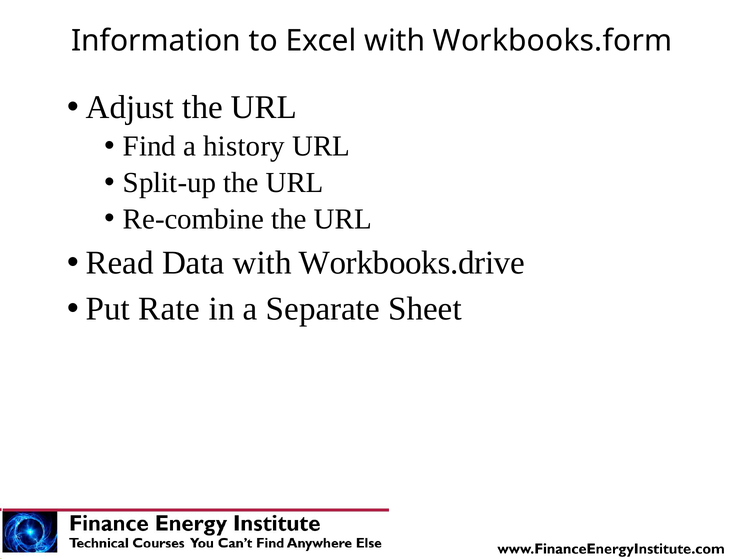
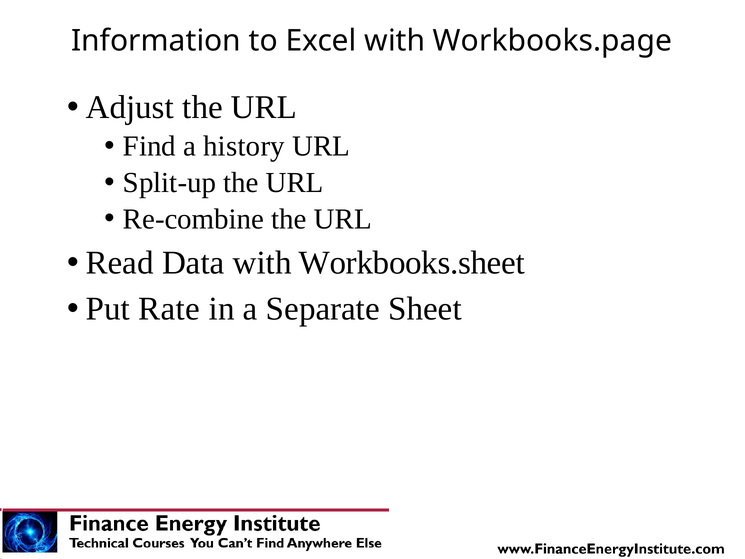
Workbooks.form: Workbooks.form -> Workbooks.page
Workbooks.drive: Workbooks.drive -> Workbooks.sheet
